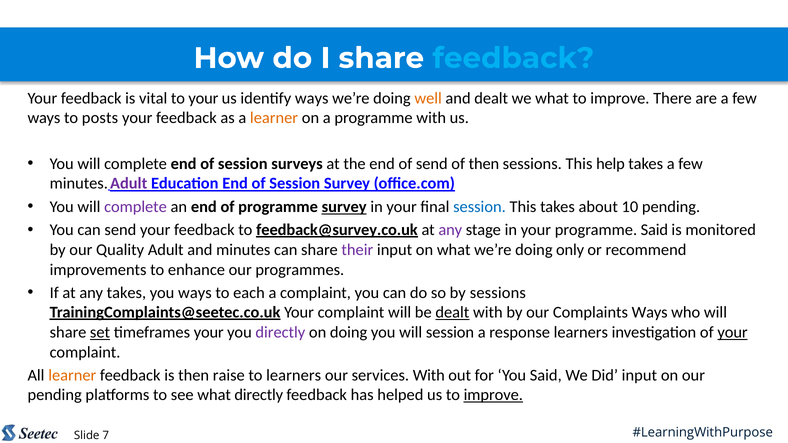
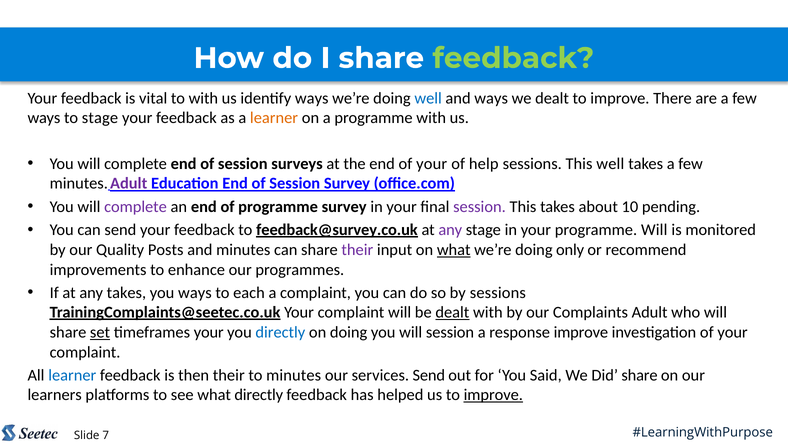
feedback at (513, 58) colour: light blue -> light green
to your: your -> with
well at (428, 98) colour: orange -> blue
and dealt: dealt -> ways
we what: what -> dealt
to posts: posts -> stage
end of send: send -> your
of then: then -> help
This help: help -> well
survey at (344, 207) underline: present -> none
session at (479, 207) colour: blue -> purple
programme Said: Said -> Will
Quality Adult: Adult -> Posts
what at (454, 250) underline: none -> present
Complaints Ways: Ways -> Adult
directly at (280, 333) colour: purple -> blue
response learners: learners -> improve
your at (733, 333) underline: present -> none
learner at (72, 375) colour: orange -> blue
then raise: raise -> their
to learners: learners -> minutes
services With: With -> Send
Did input: input -> share
pending at (55, 395): pending -> learners
